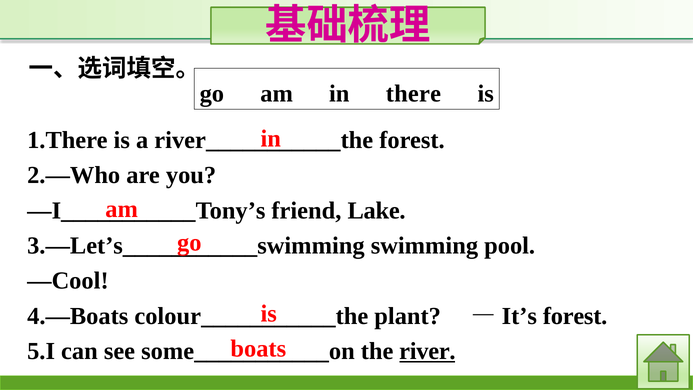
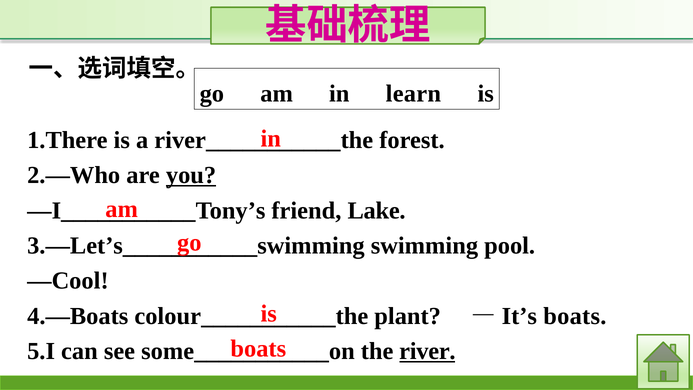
there: there -> learn
you underline: none -> present
forest at (575, 316): forest -> boats
